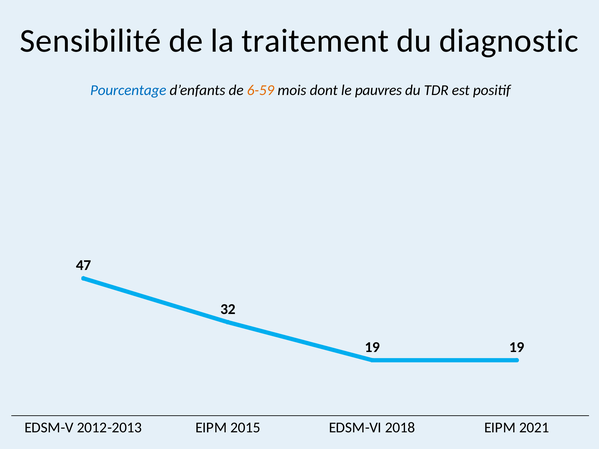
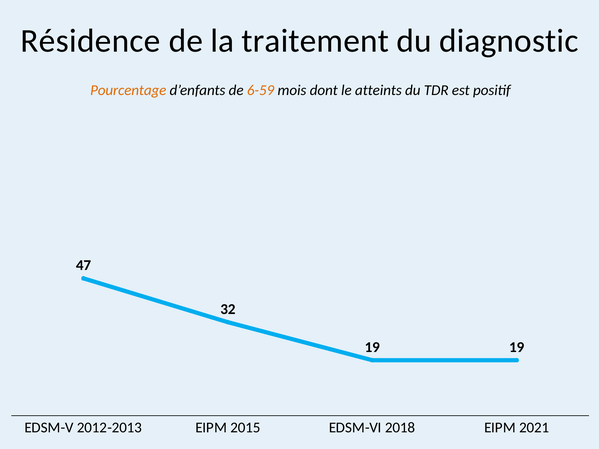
Sensibilité: Sensibilité -> Résidence
Pourcentage colour: blue -> orange
pauvres: pauvres -> atteints
